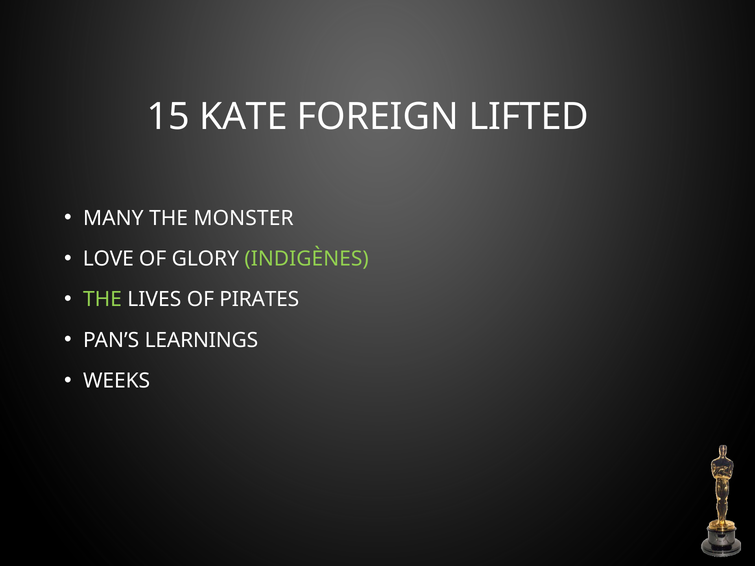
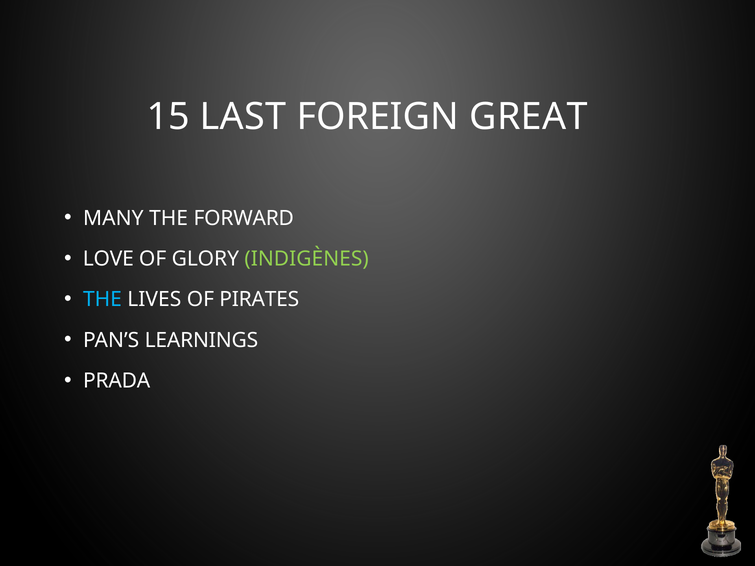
KATE: KATE -> LAST
LIFTED: LIFTED -> GREAT
MONSTER: MONSTER -> FORWARD
THE at (102, 300) colour: light green -> light blue
WEEKS: WEEKS -> PRADA
